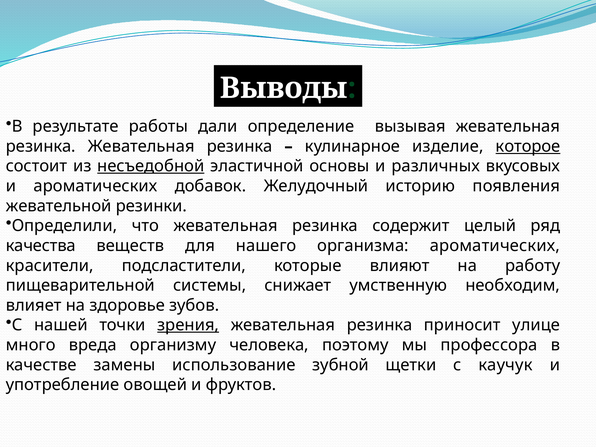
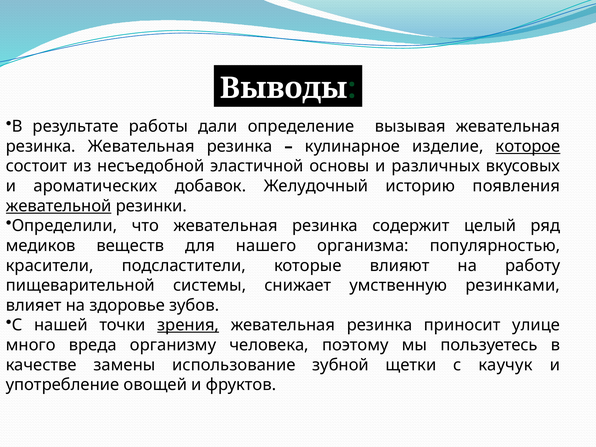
несъедобной underline: present -> none
жевательной underline: none -> present
качества: качества -> медиков
организма ароматических: ароматических -> популярностью
необходим: необходим -> резинками
профессора: профессора -> пользуетесь
